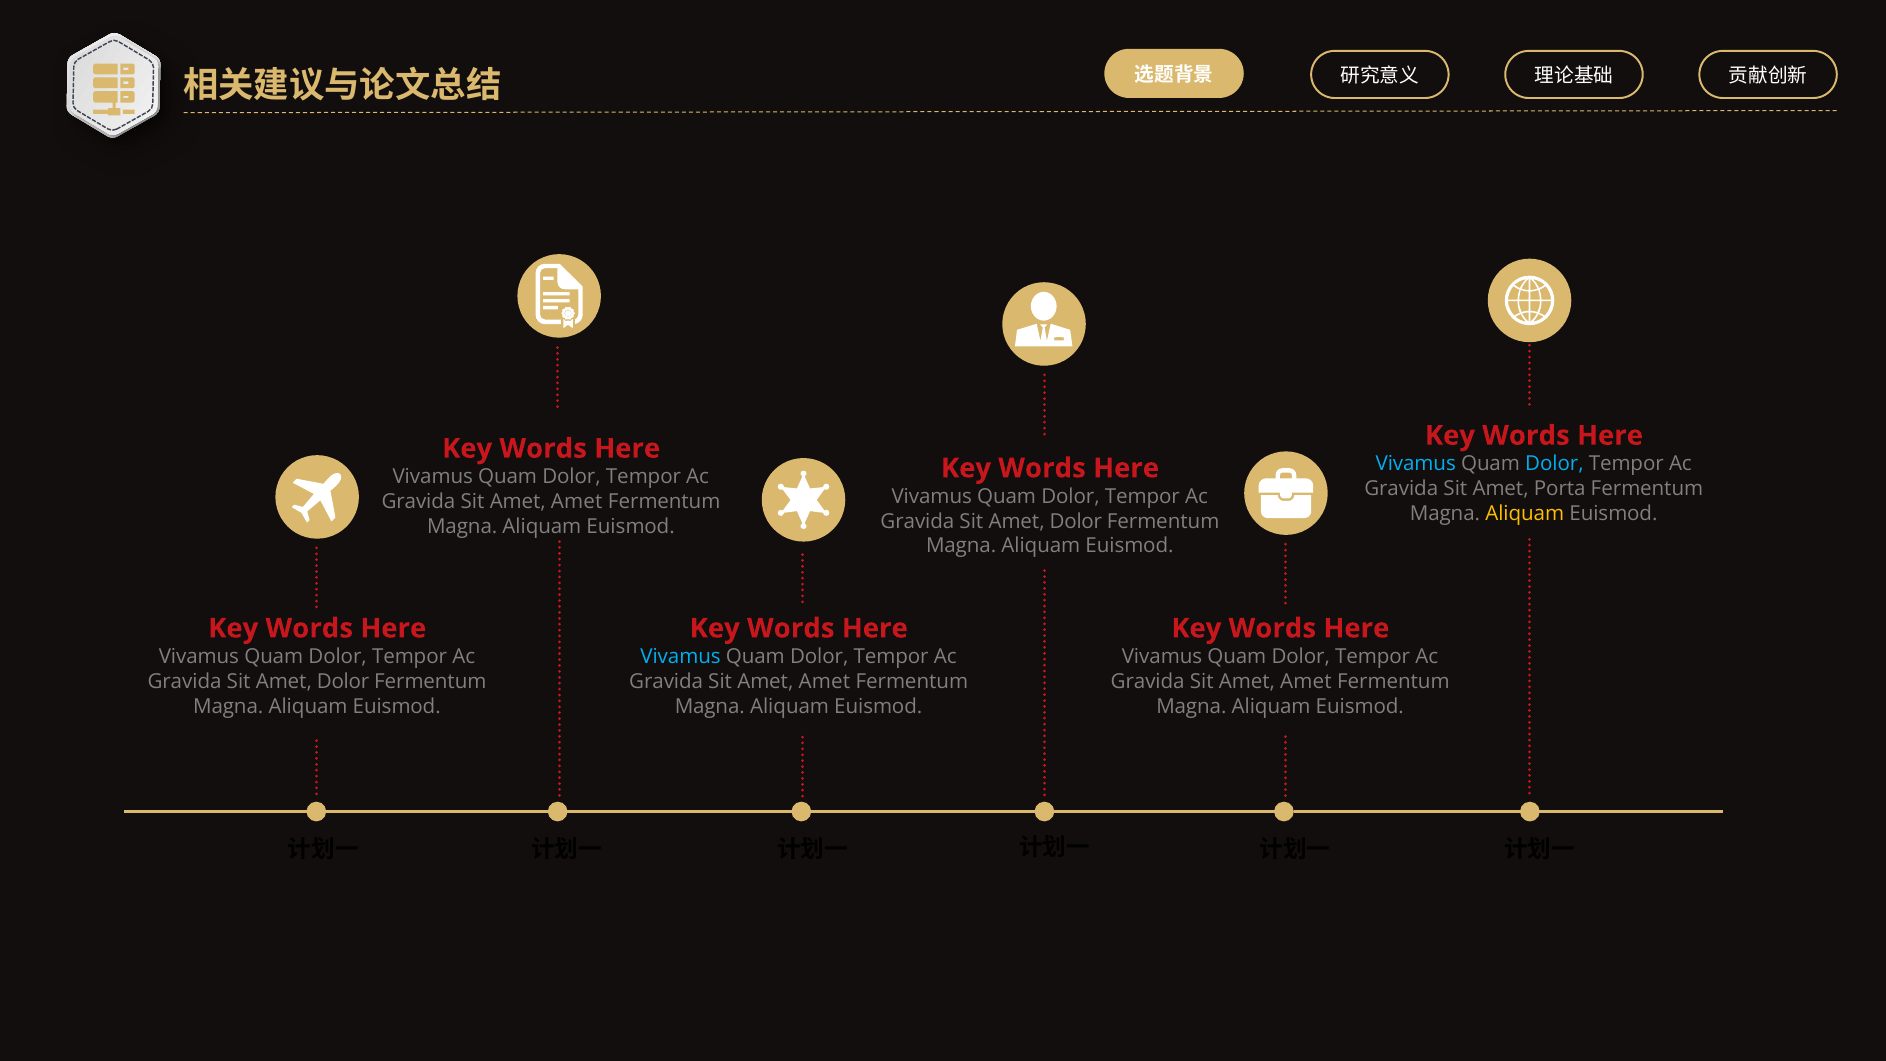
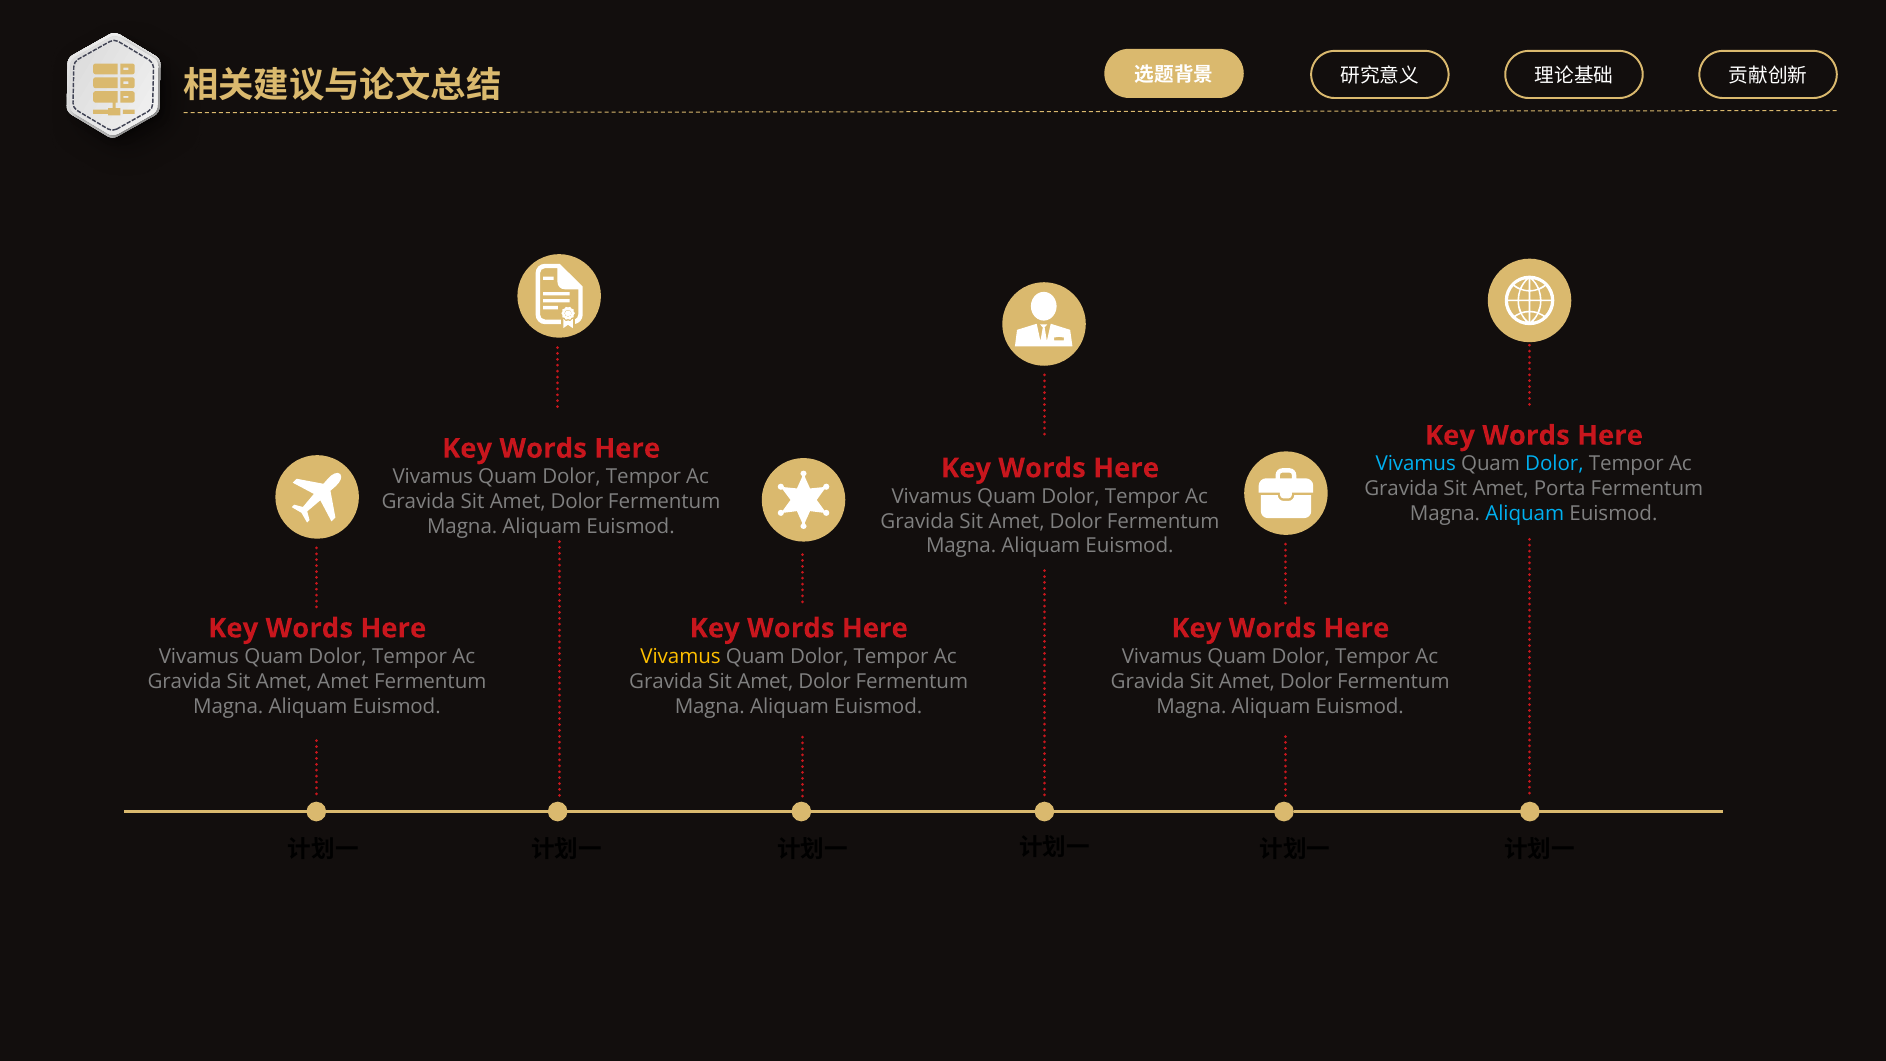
Amet at (577, 502): Amet -> Dolor
Aliquam at (1525, 513) colour: yellow -> light blue
Vivamus at (680, 657) colour: light blue -> yellow
Dolor at (343, 681): Dolor -> Amet
Amet at (824, 681): Amet -> Dolor
Amet at (1306, 681): Amet -> Dolor
